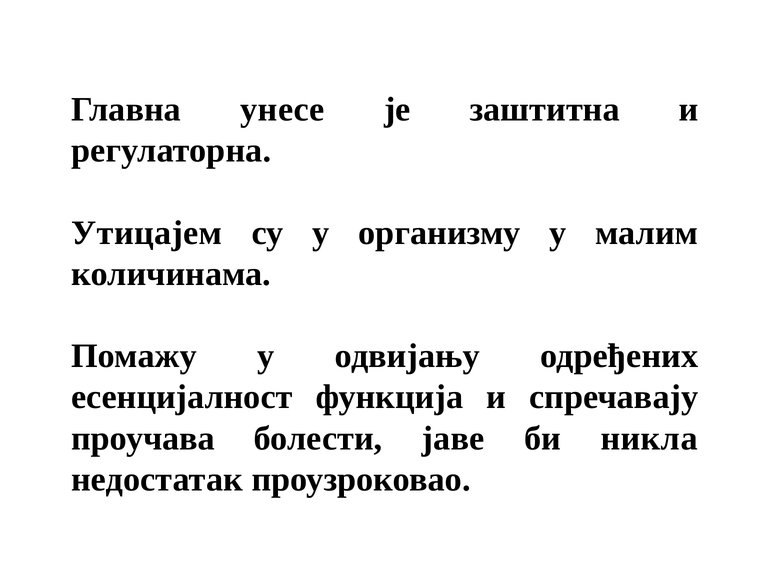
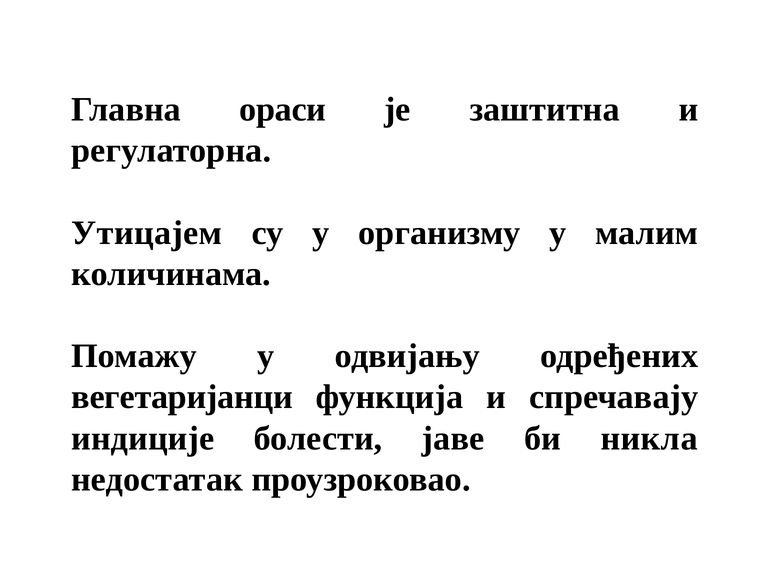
унесе: унесе -> ораси
есенцијалност: есенцијалност -> вегетаријанци
проучава: проучава -> индиције
